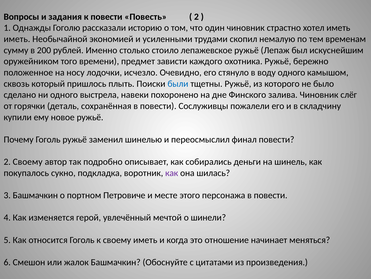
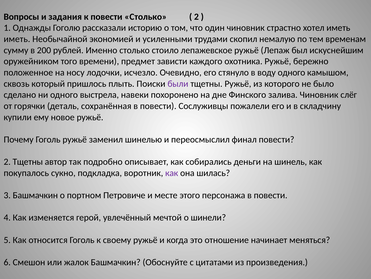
повести Повесть: Повесть -> Столько
были colour: blue -> purple
2 Своему: Своему -> Тщетны
своему иметь: иметь -> ружьё
